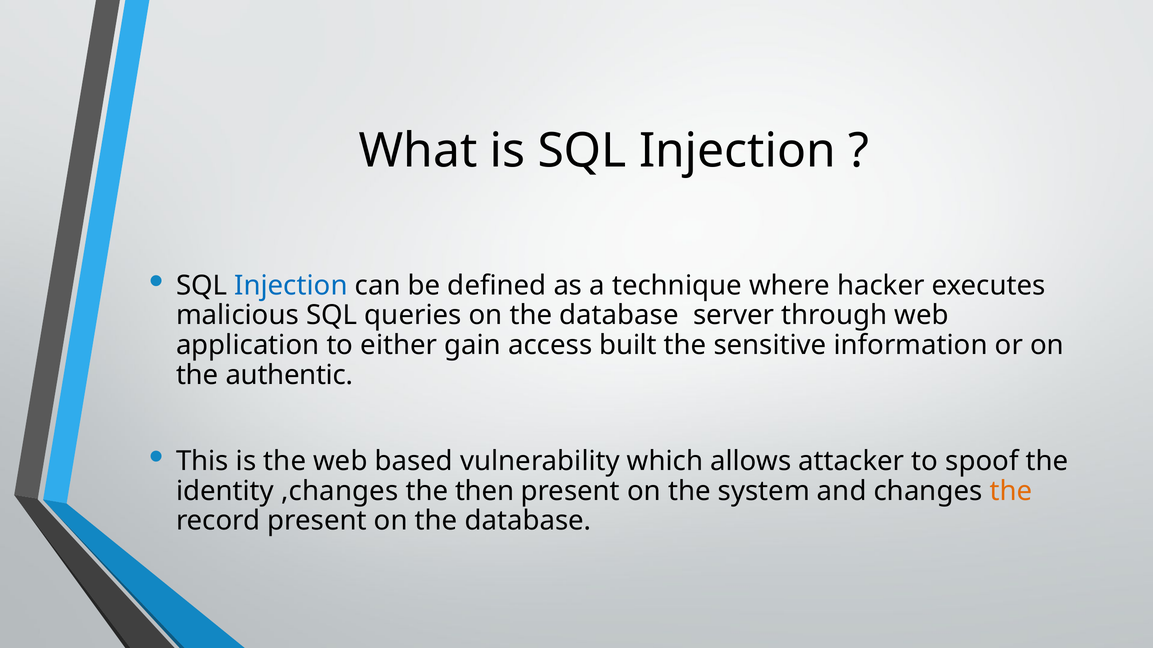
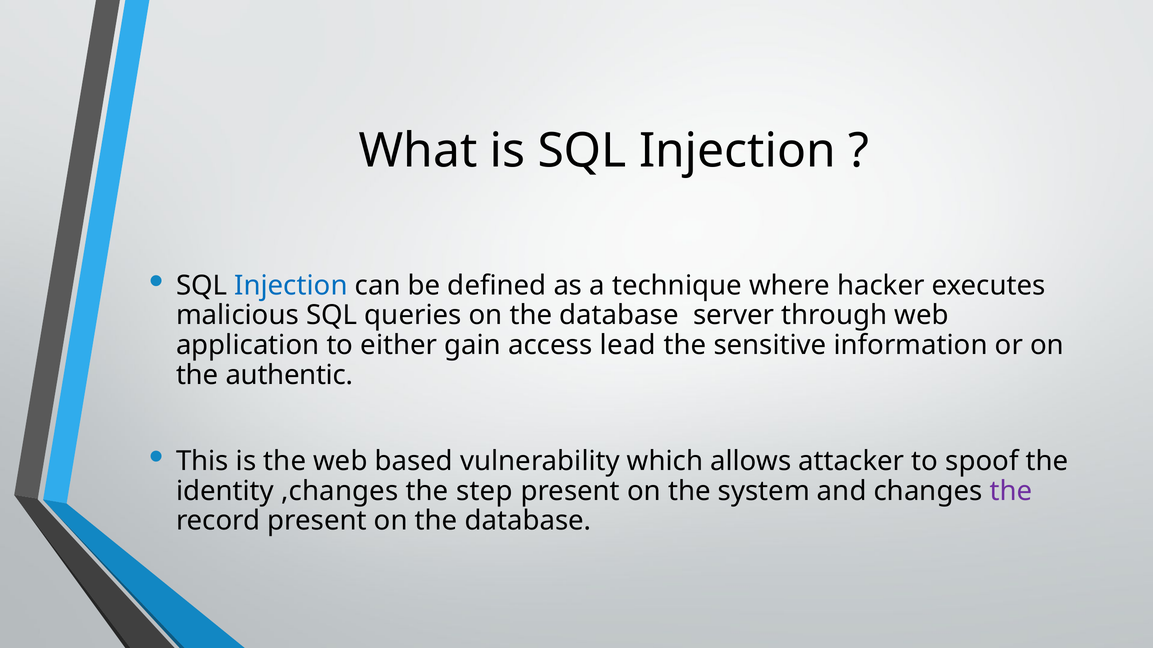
built: built -> lead
then: then -> step
the at (1011, 491) colour: orange -> purple
